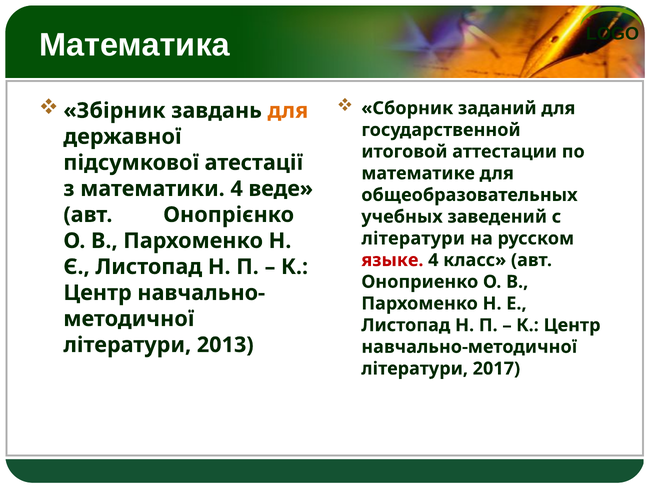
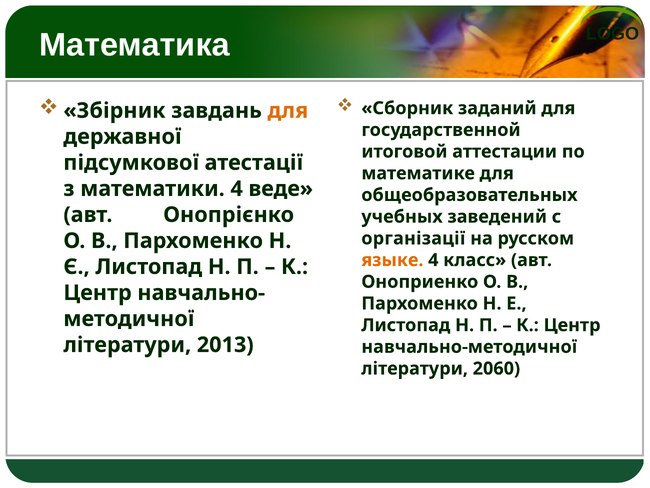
літератури at (413, 238): літератури -> організації
языке colour: red -> orange
2017: 2017 -> 2060
